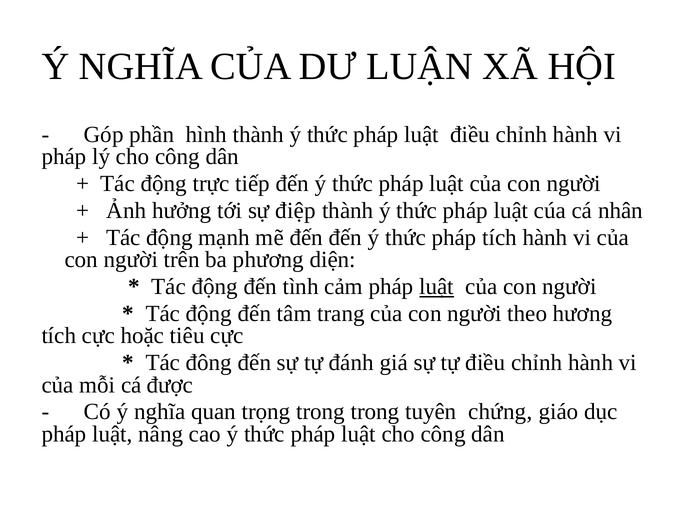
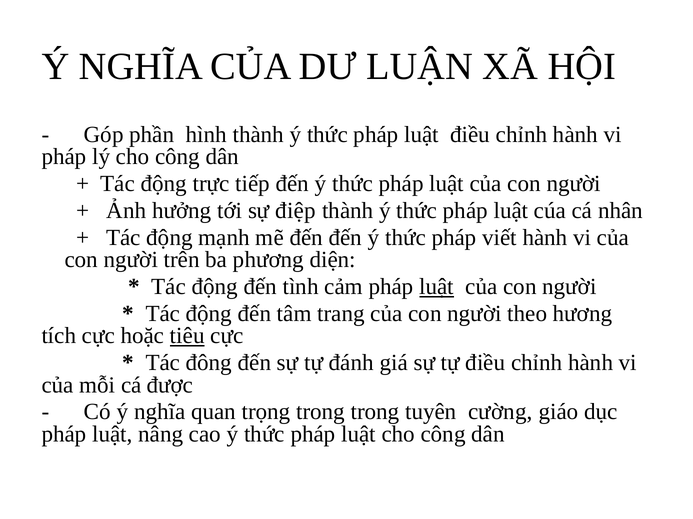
pháp tích: tích -> viết
tiêu underline: none -> present
chứng: chứng -> cường
